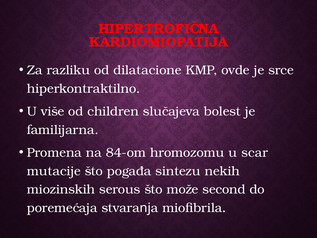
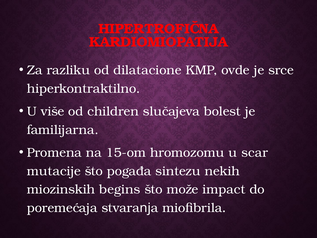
84-om: 84-om -> 15-om
serous: serous -> begins
second: second -> impact
